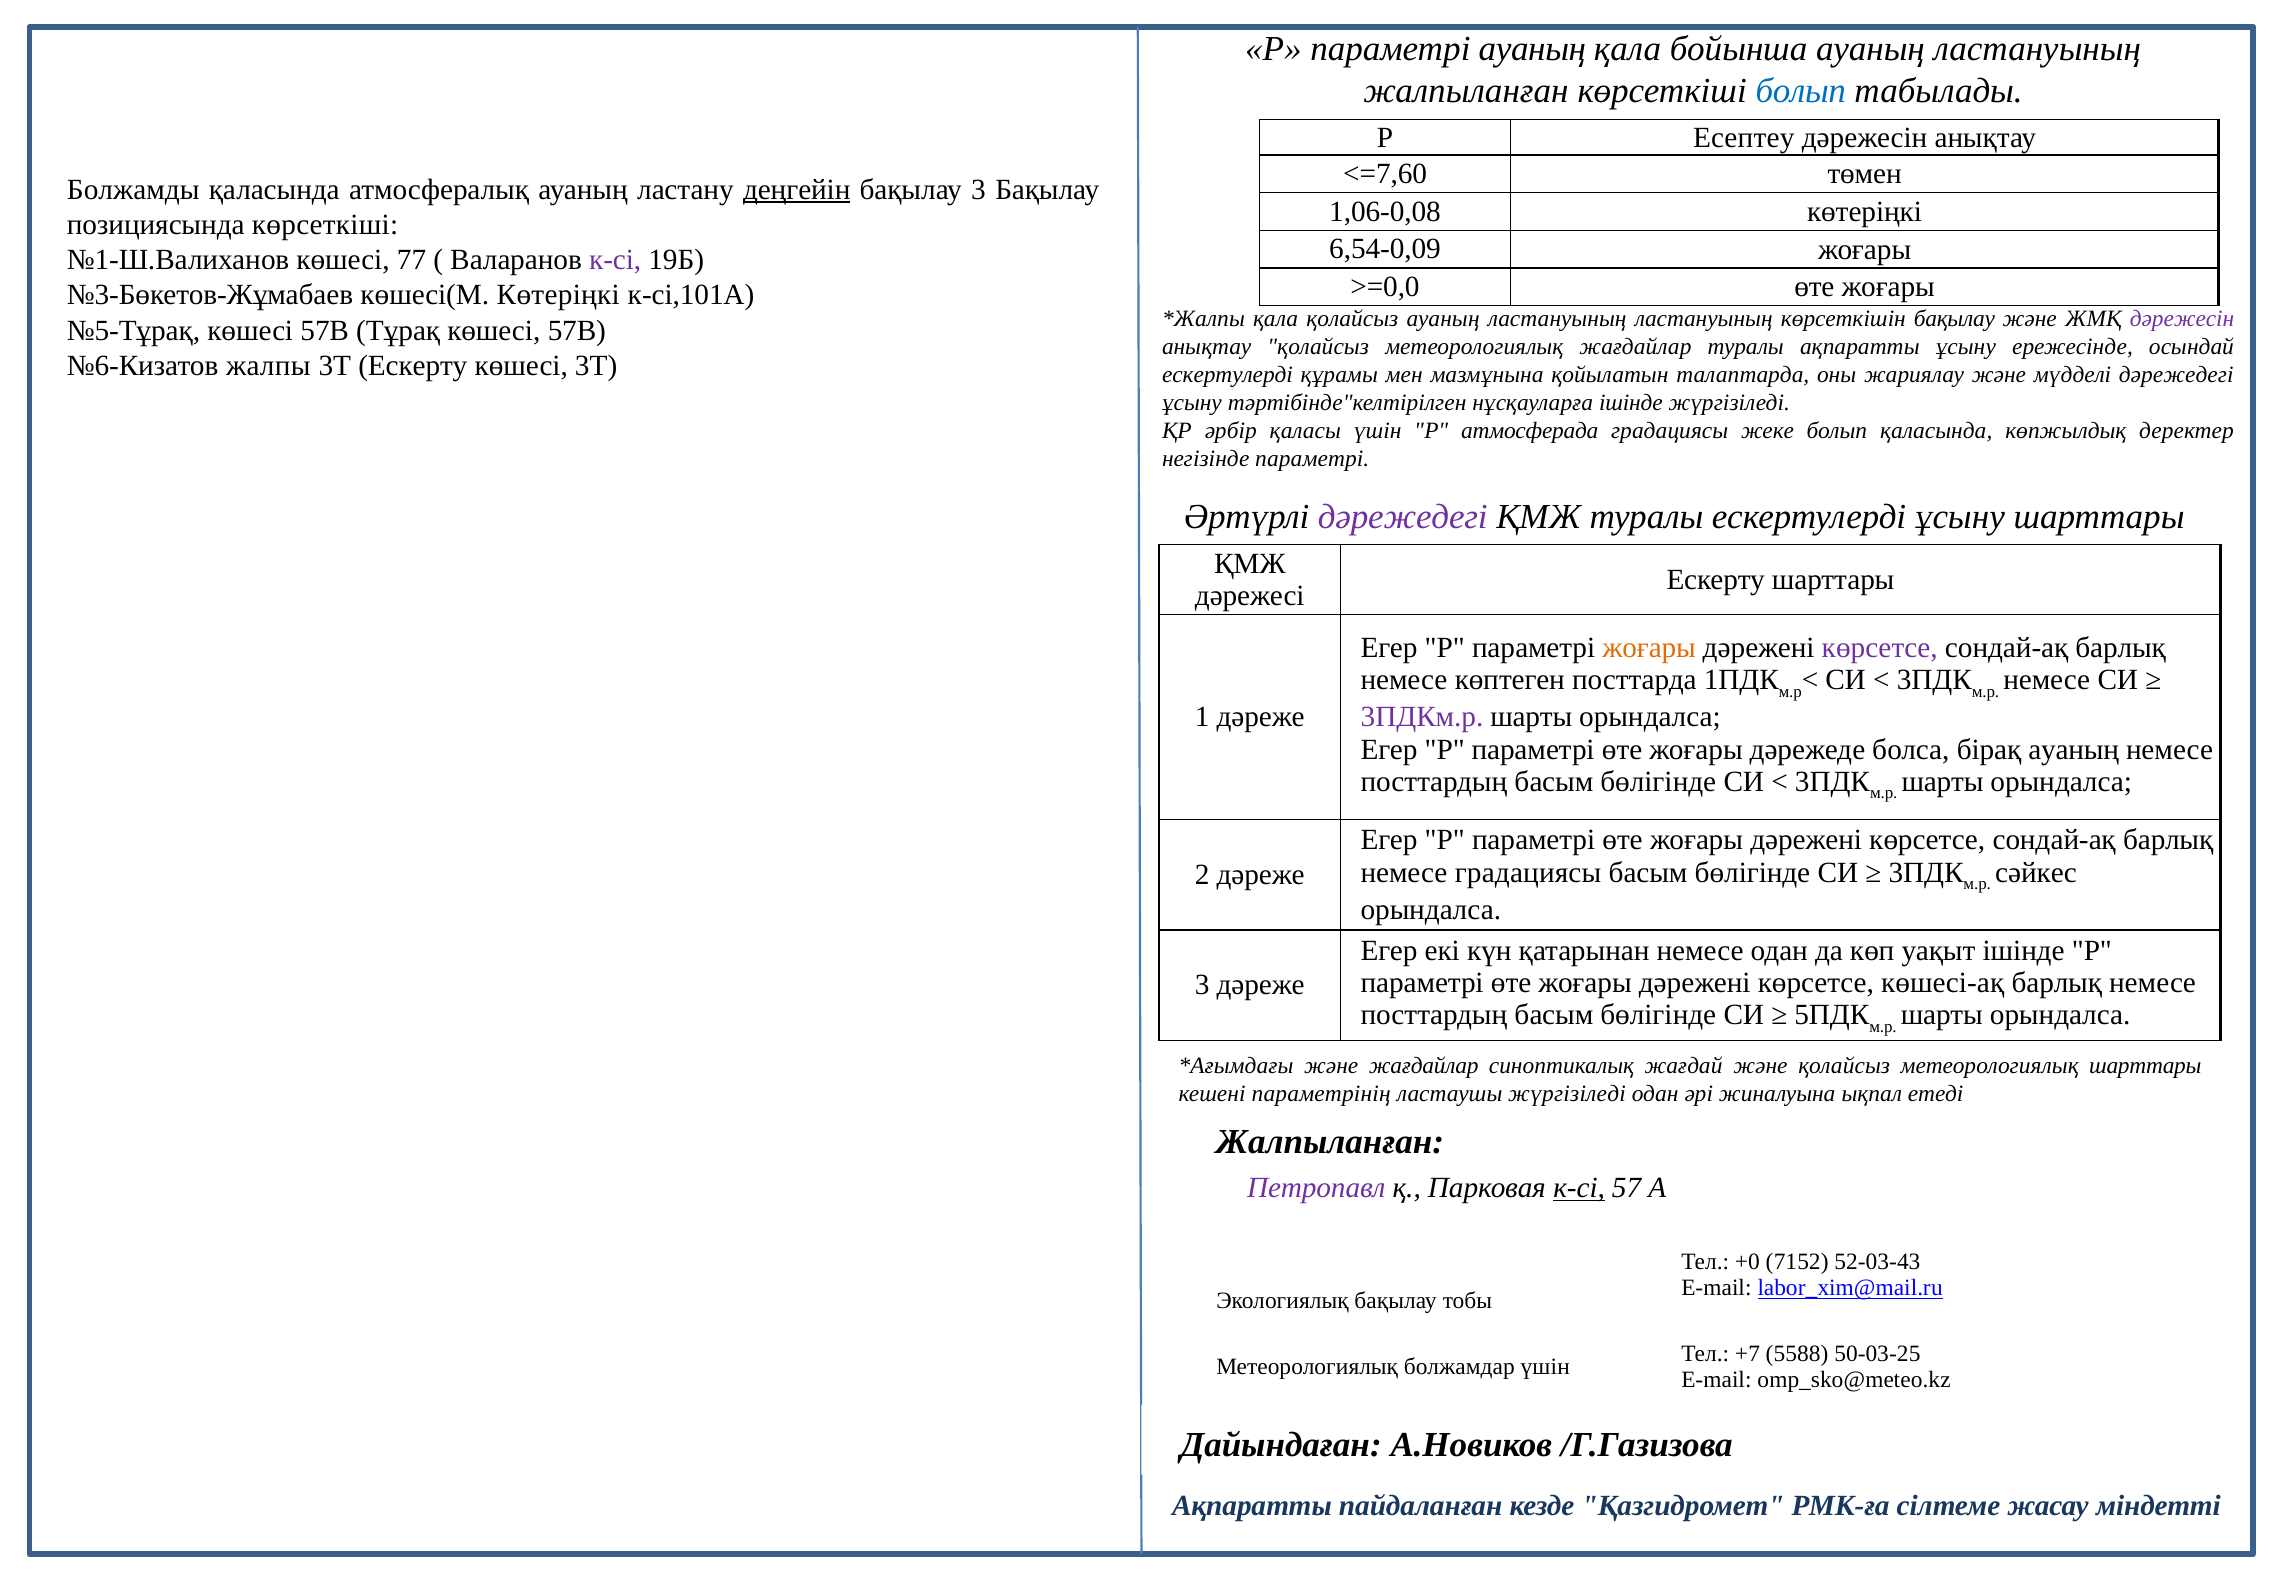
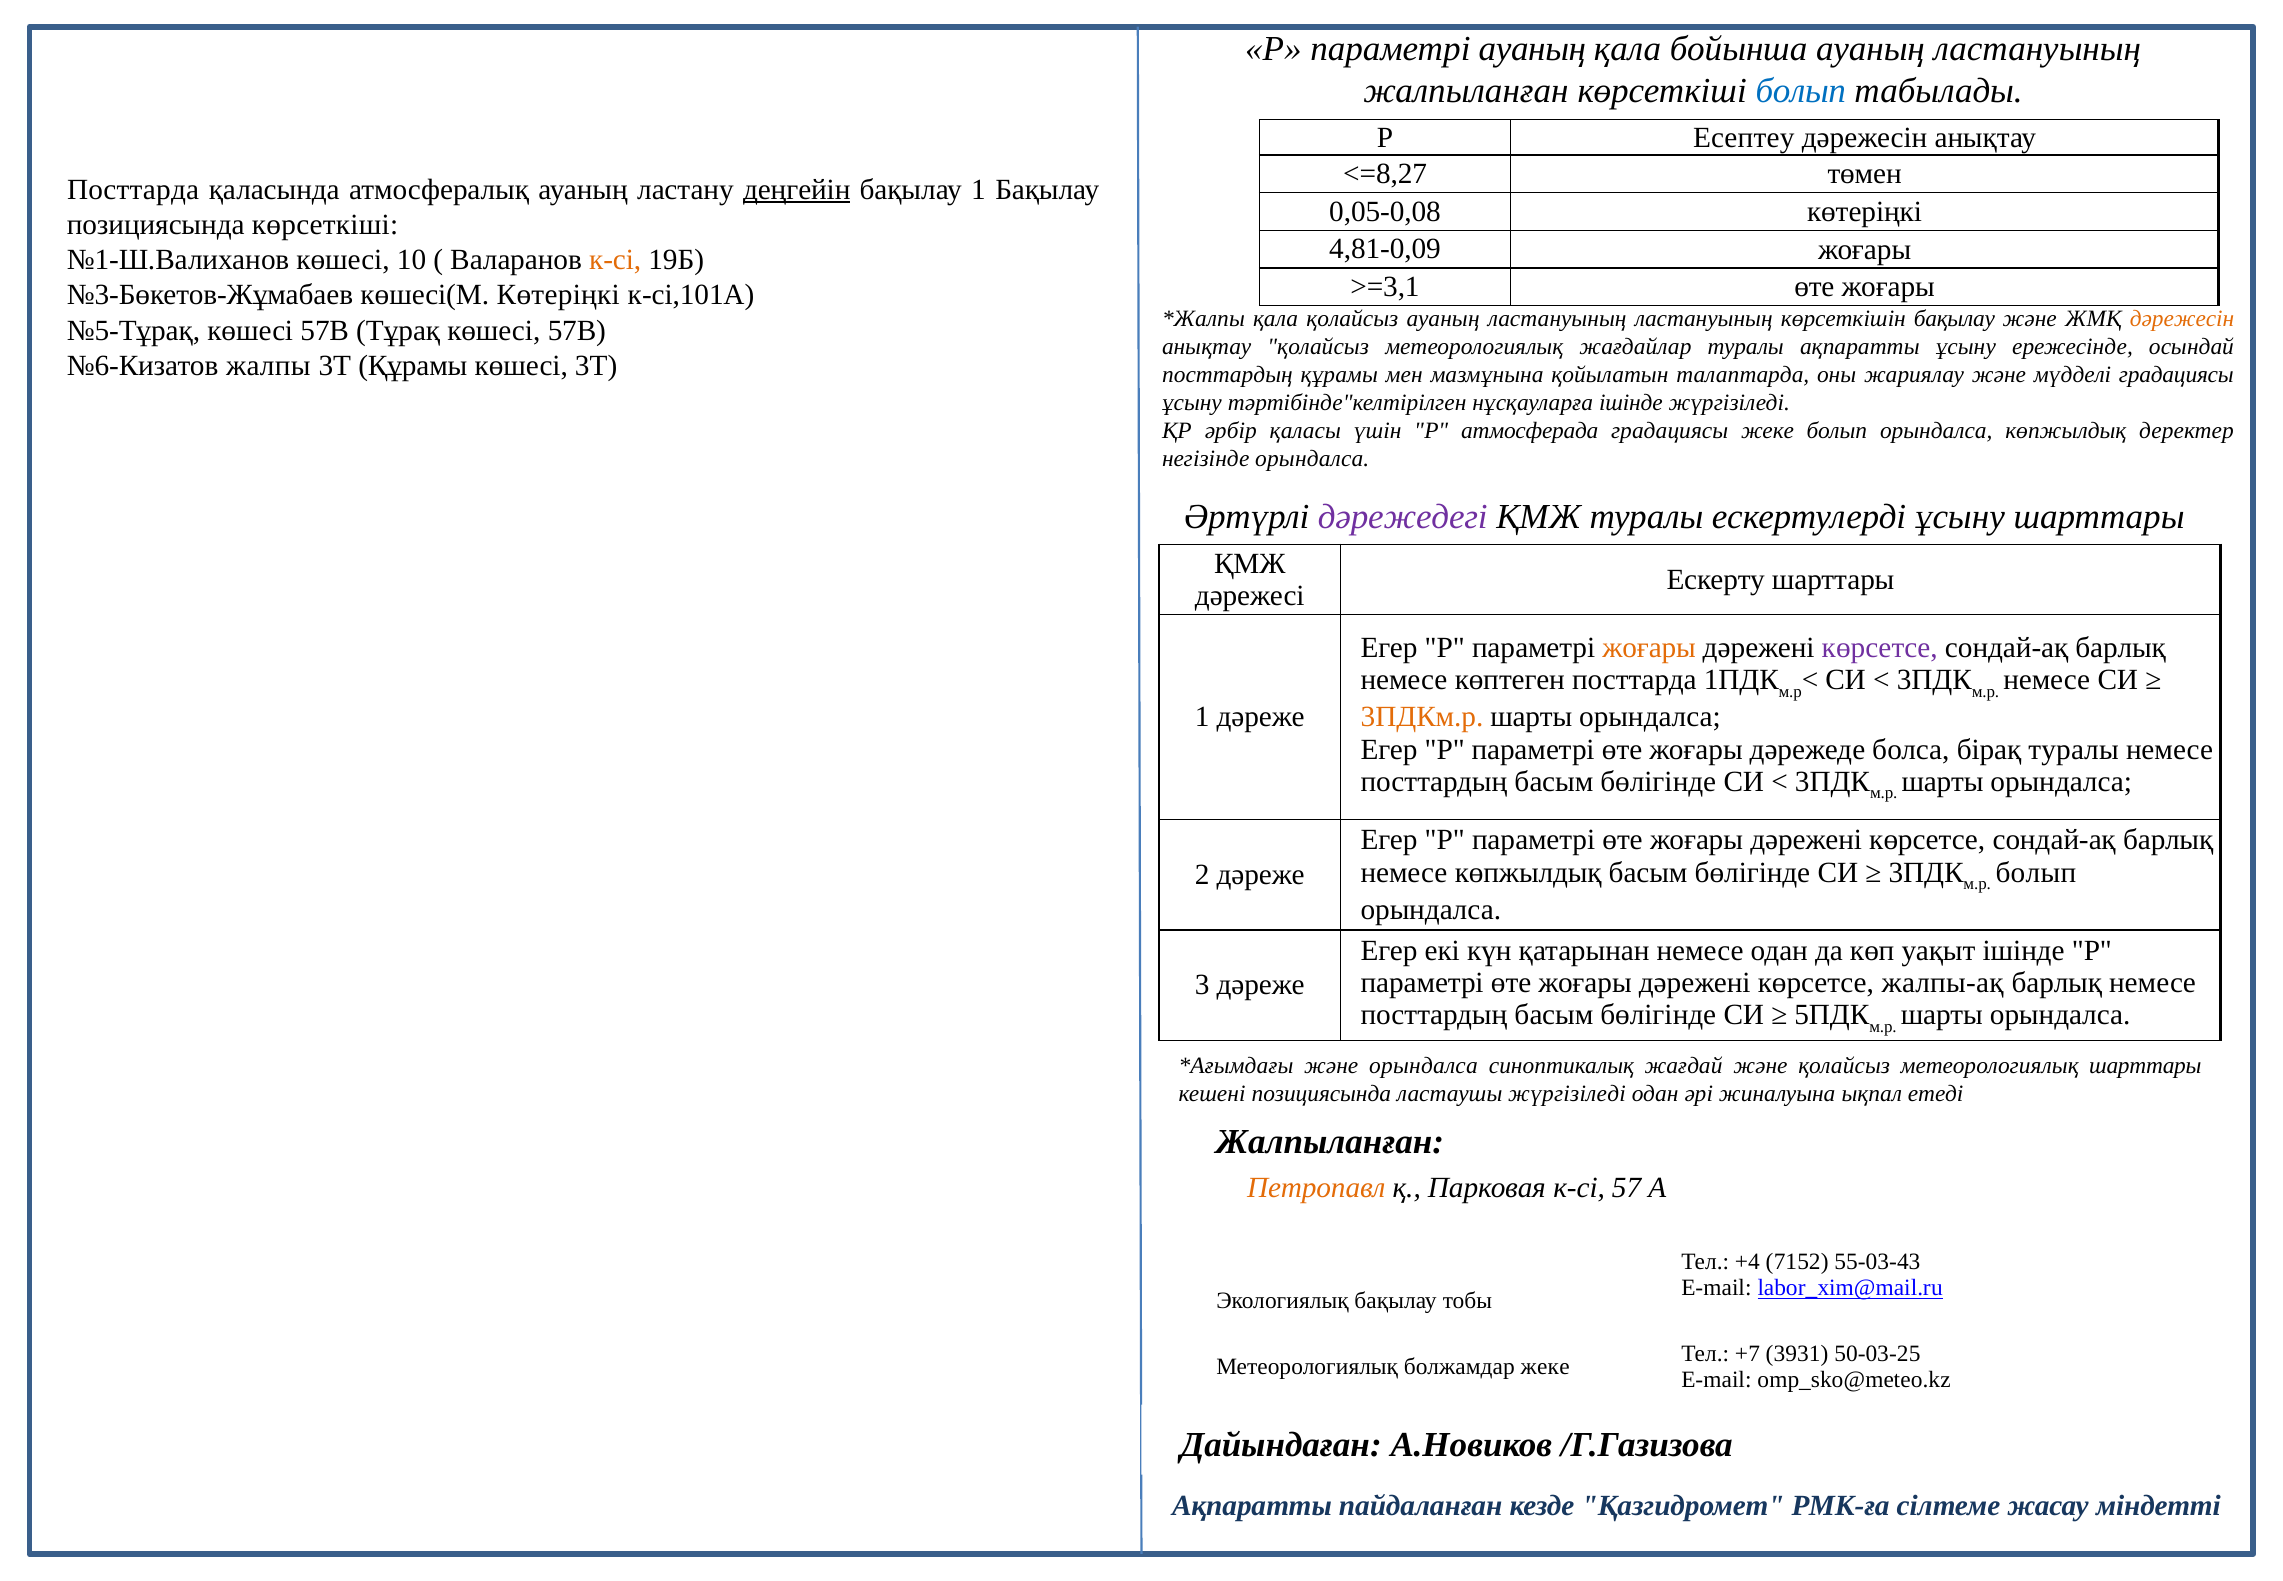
<=7,60: <=7,60 -> <=8,27
Болжамды at (133, 190): Болжамды -> Посттарда
бақылау 3: 3 -> 1
1,06-0,08: 1,06-0,08 -> 0,05-0,08
6,54-0,09: 6,54-0,09 -> 4,81-0,09
77: 77 -> 10
к-сі at (615, 260) colour: purple -> orange
>=0,0: >=0,0 -> >=3,1
дәрежесін at (2182, 319) colour: purple -> orange
3Т Ескерту: Ескерту -> Құрамы
ескертулерді at (1227, 375): ескертулерді -> посттардың
мүдделі дәрежедегі: дәрежедегі -> градациясы
жеке болып қаласында: қаласында -> орындалса
негізінде параметрі: параметрі -> орындалса
3ПДКм.р colour: purple -> orange
бірақ ауаның: ауаның -> туралы
немесе градациясы: градациясы -> көпжылдық
сәйкес at (2036, 872): сәйкес -> болып
көшесі-ақ: көшесі-ақ -> жалпы-ақ
және жағдайлар: жағдайлар -> орындалса
кешені параметрінің: параметрінің -> позициясында
Петропавл colour: purple -> orange
к-сі at (1579, 1188) underline: present -> none
+0: +0 -> +4
52-03-43: 52-03-43 -> 55-03-43
5588: 5588 -> 3931
болжамдар үшін: үшін -> жеке
